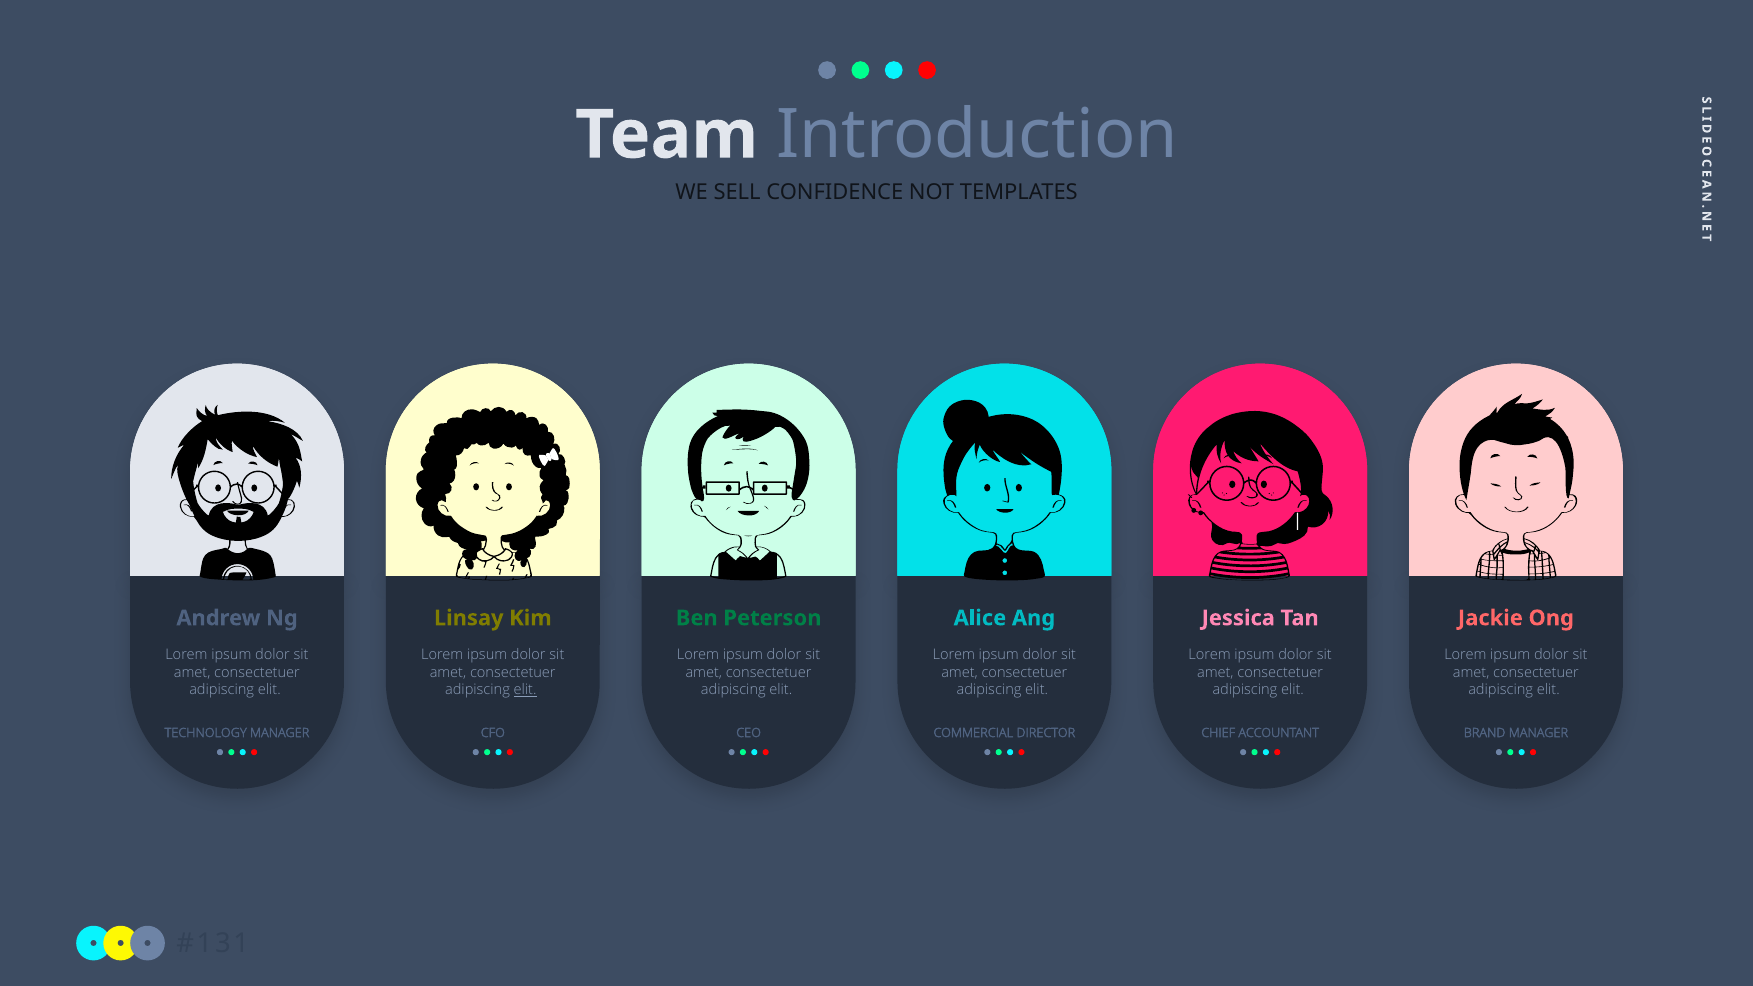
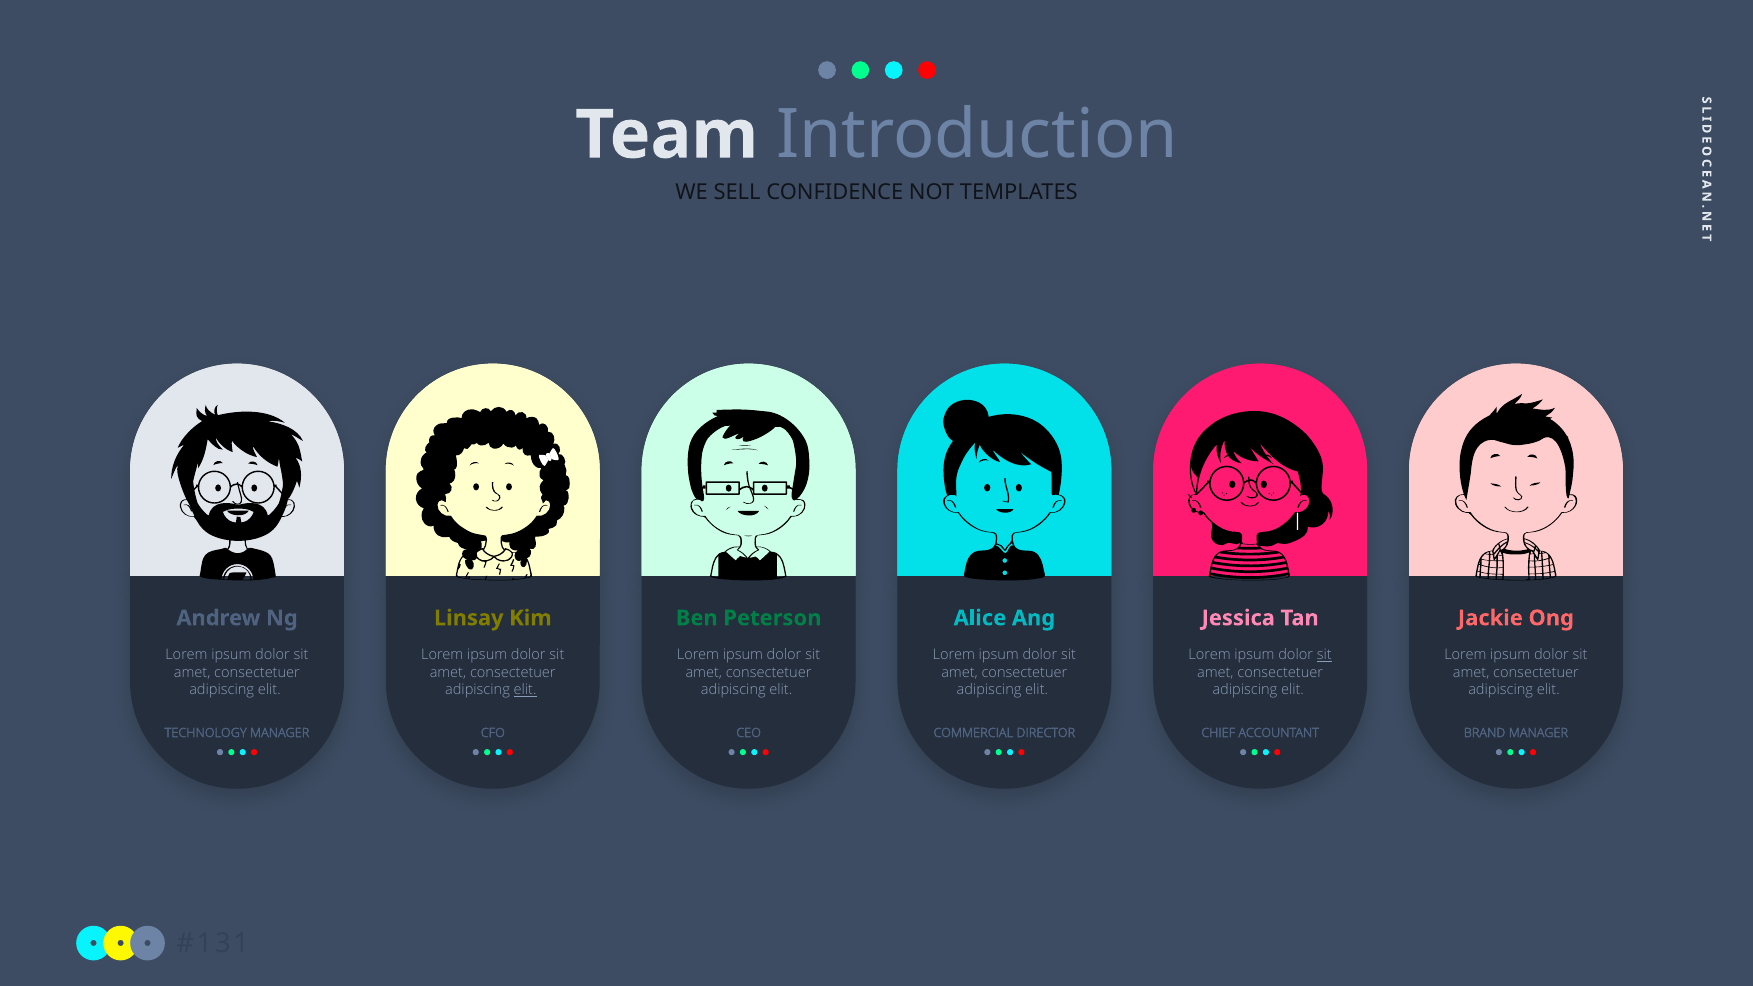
sit at (1324, 655) underline: none -> present
